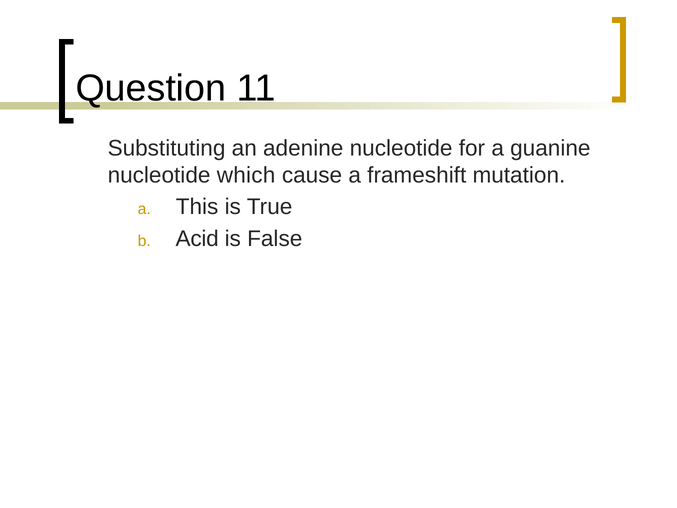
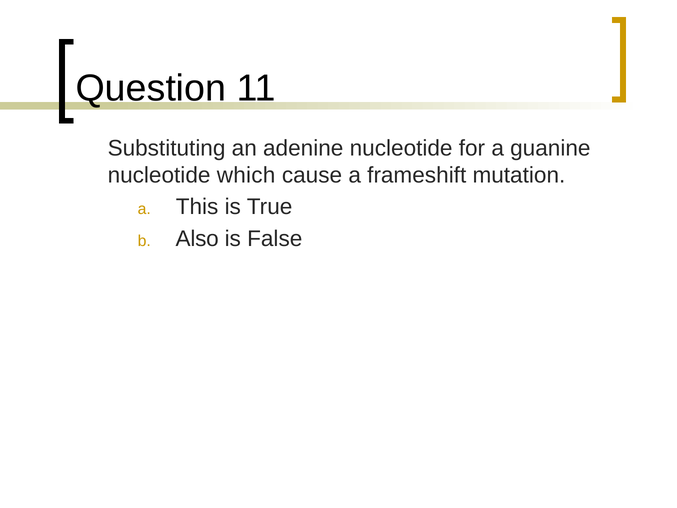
Acid: Acid -> Also
